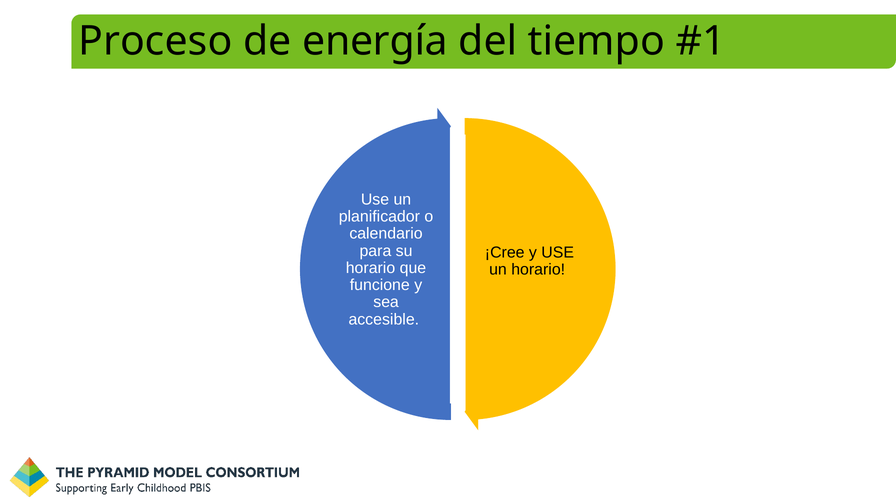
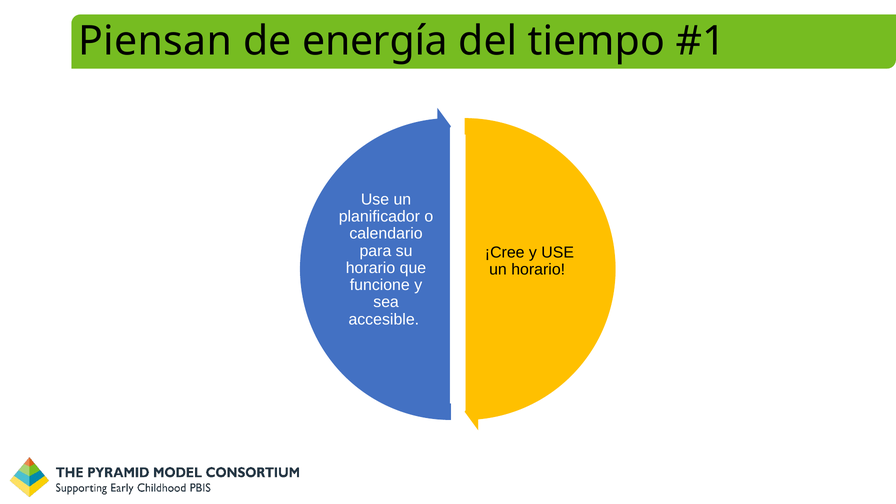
Proceso: Proceso -> Piensan
